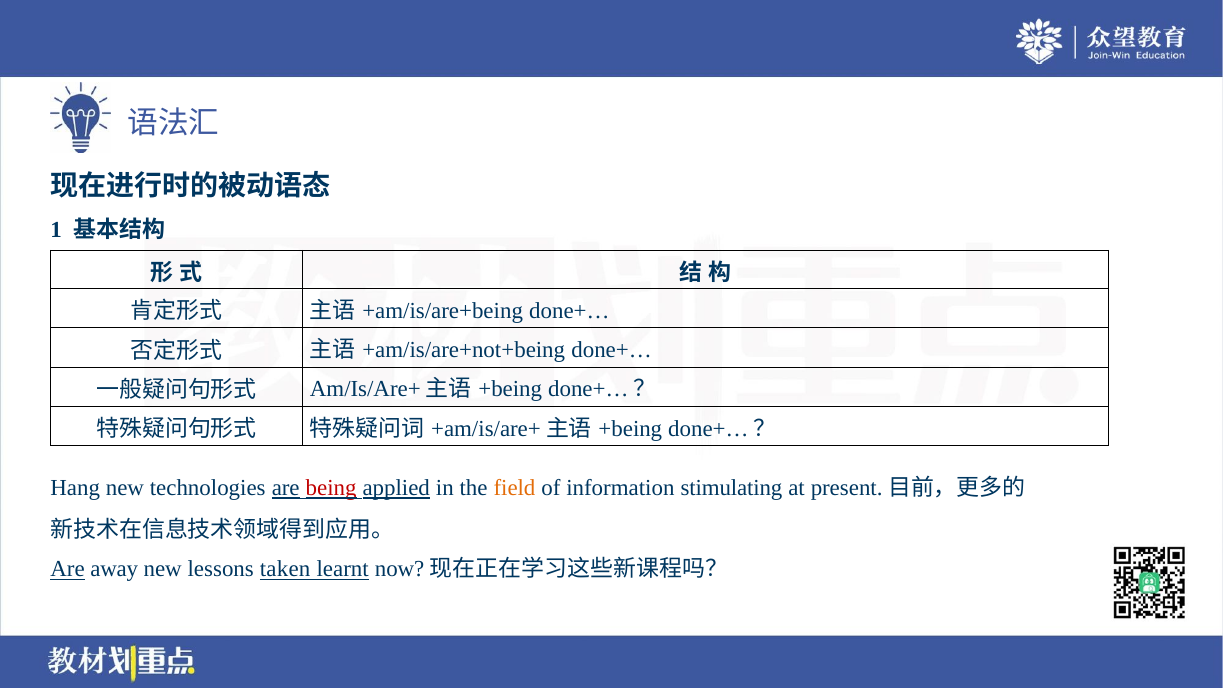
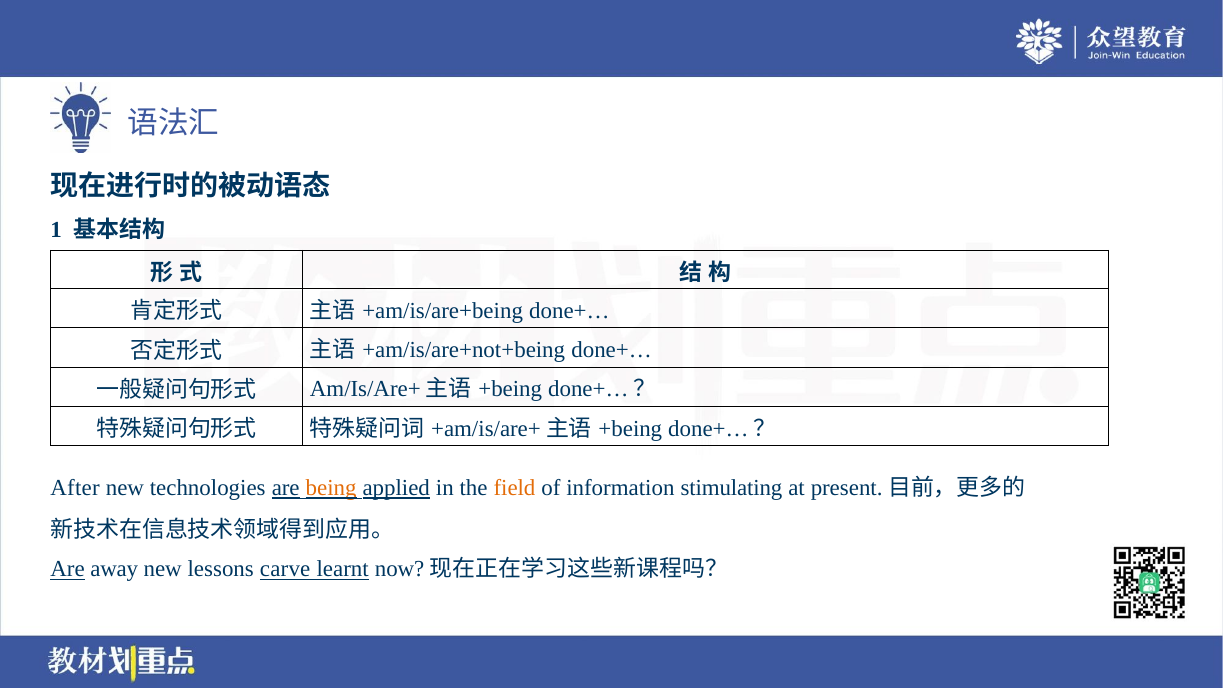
Hang: Hang -> After
being colour: red -> orange
taken: taken -> carve
